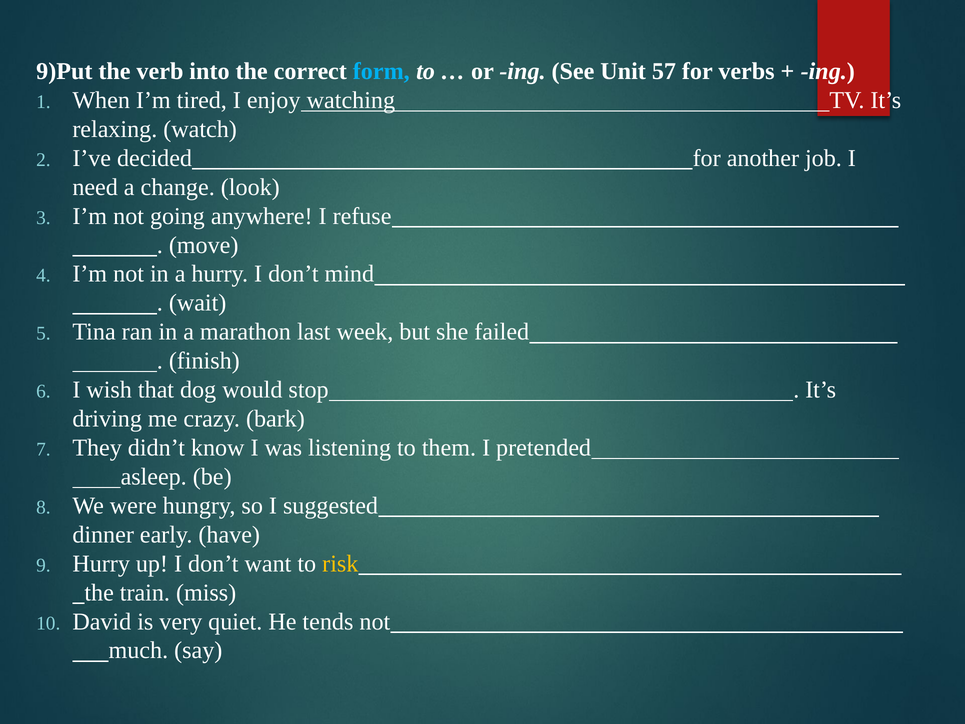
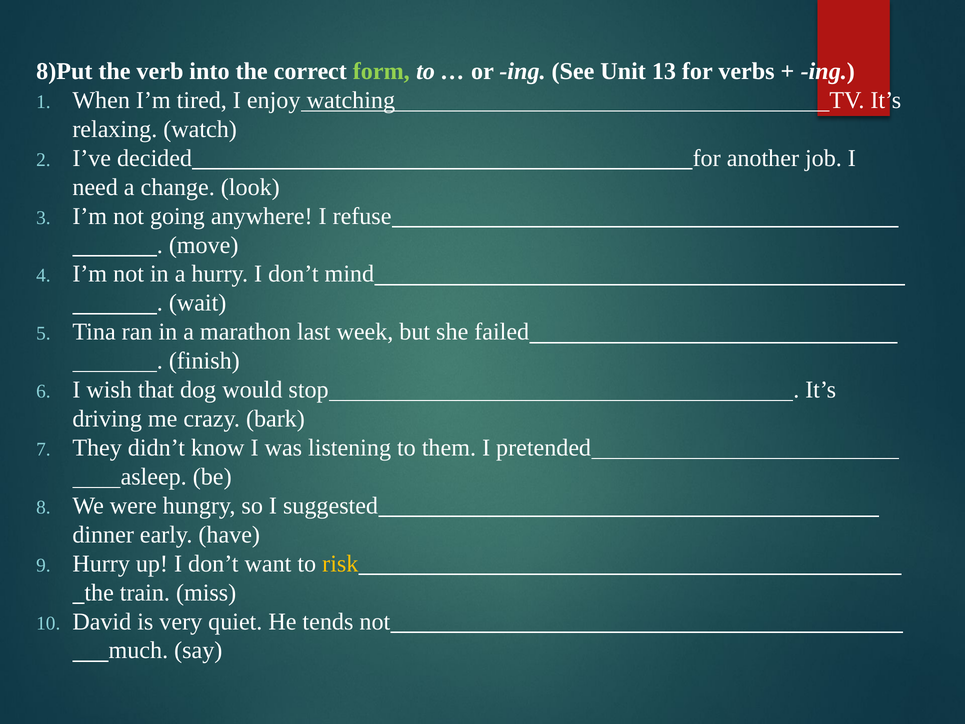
9)Put: 9)Put -> 8)Put
form colour: light blue -> light green
57: 57 -> 13
